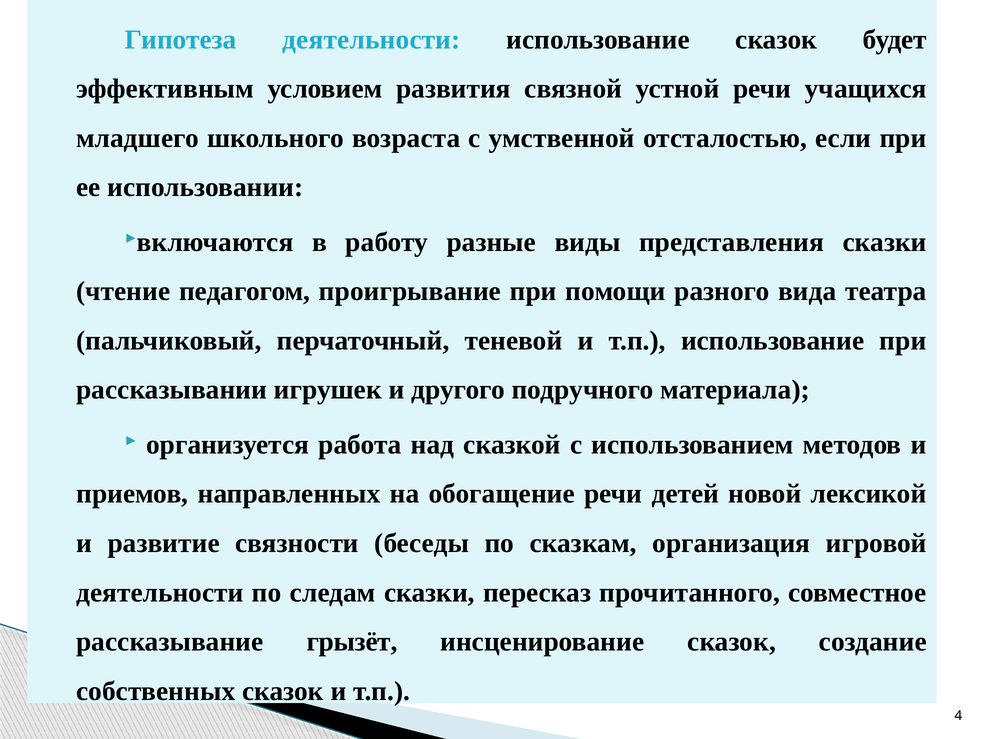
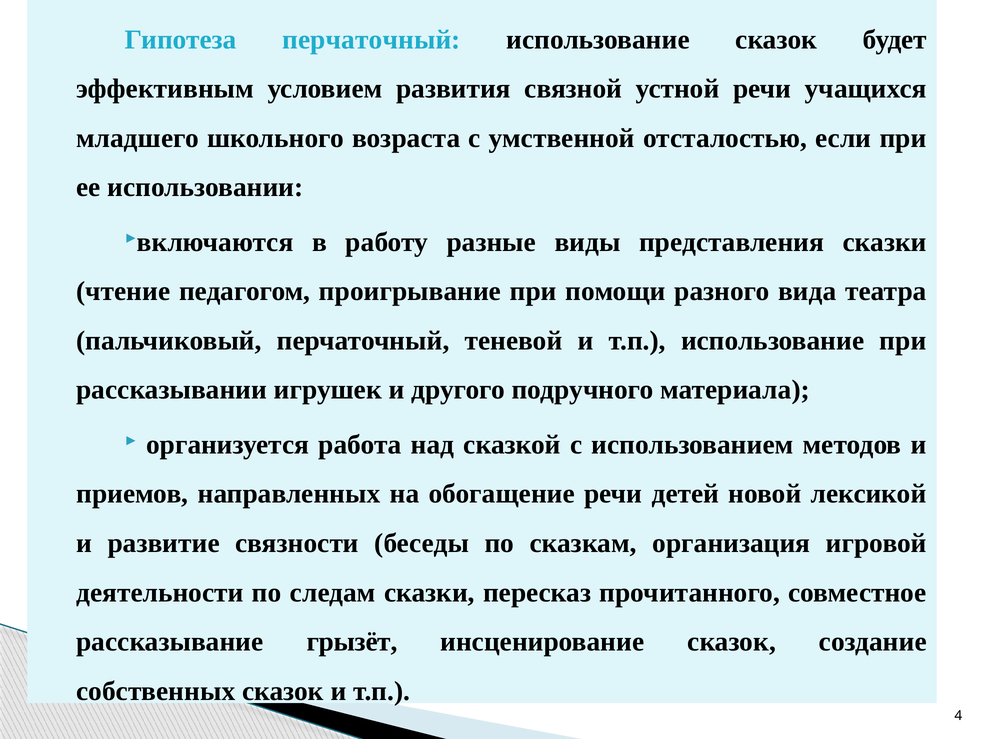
Гипотеза деятельности: деятельности -> перчаточный
